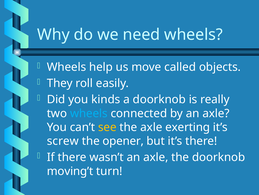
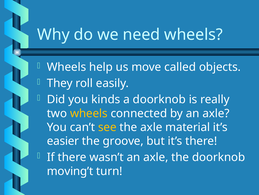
wheels at (89, 113) colour: light blue -> yellow
exerting: exerting -> material
screw: screw -> easier
opener: opener -> groove
